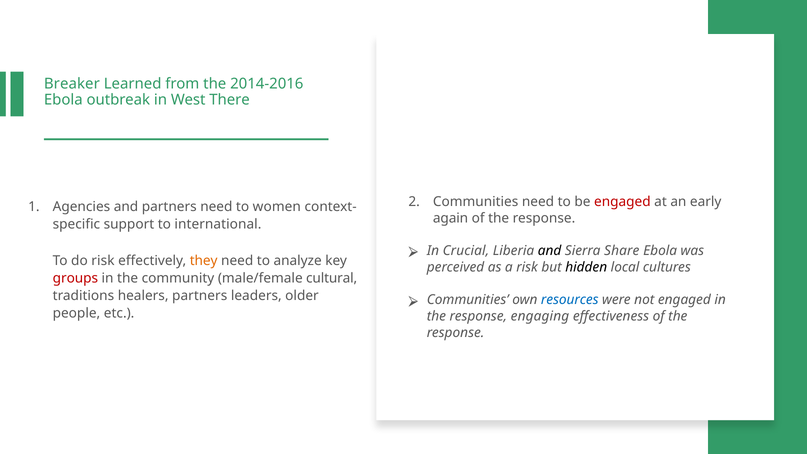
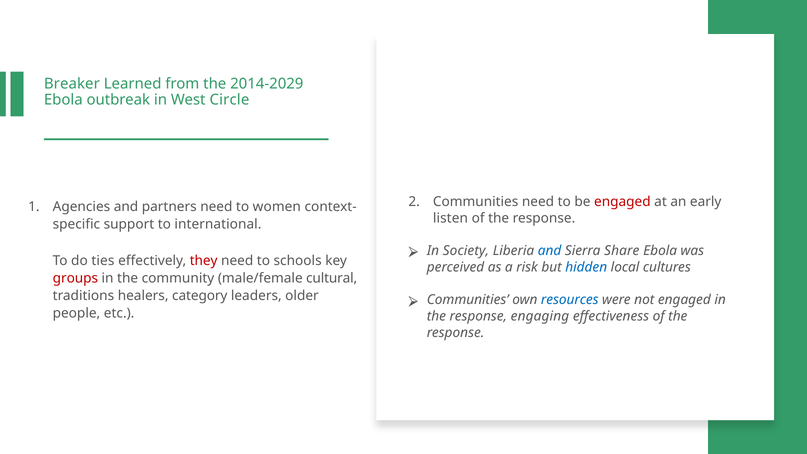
2014-2016: 2014-2016 -> 2014-2029
There: There -> Circle
again: again -> listen
Crucial: Crucial -> Society
and at (550, 250) colour: black -> blue
do risk: risk -> ties
they colour: orange -> red
analyze: analyze -> schools
hidden colour: black -> blue
healers partners: partners -> category
